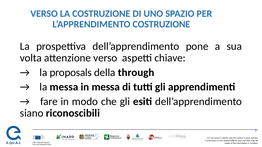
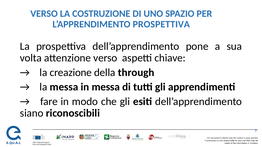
L’APPRENDIMENTO COSTRUZIONE: COSTRUZIONE -> PROSPETTIVA
proposals: proposals -> creazione
